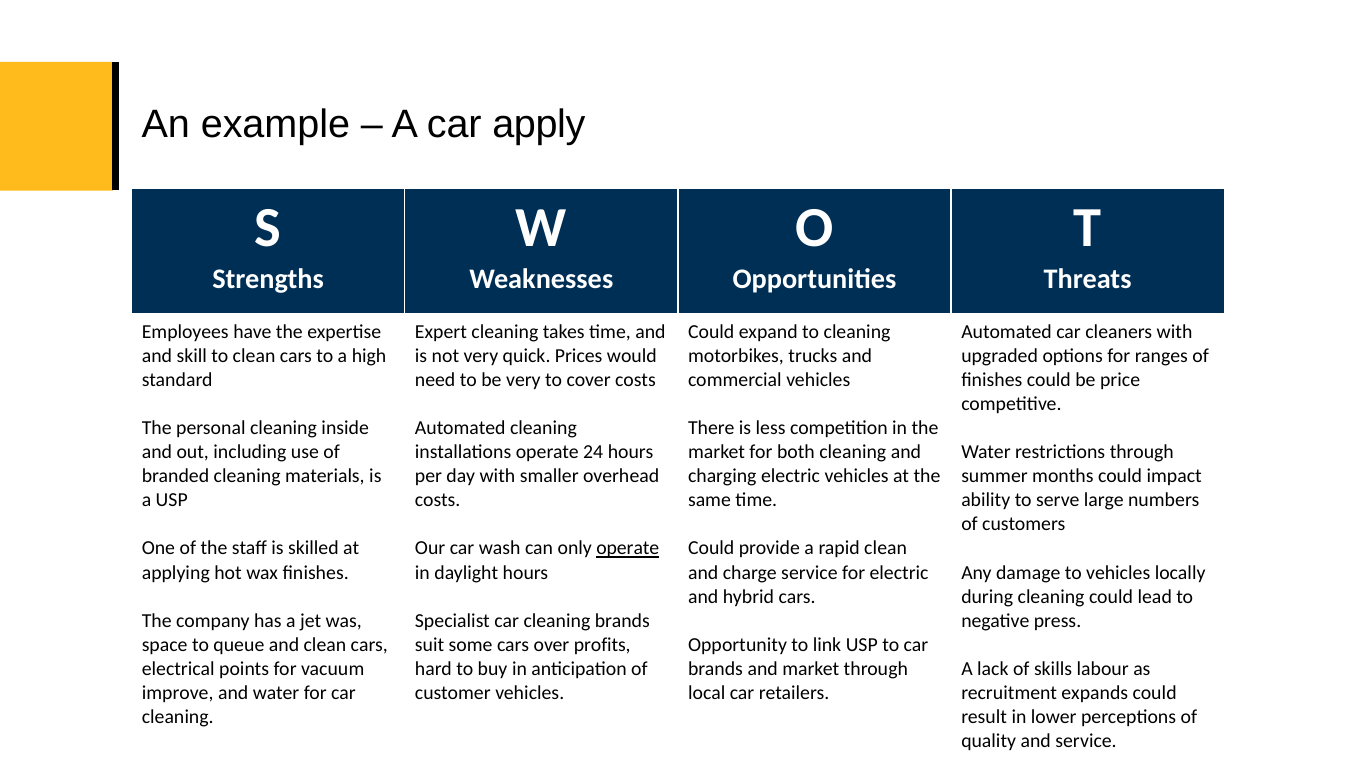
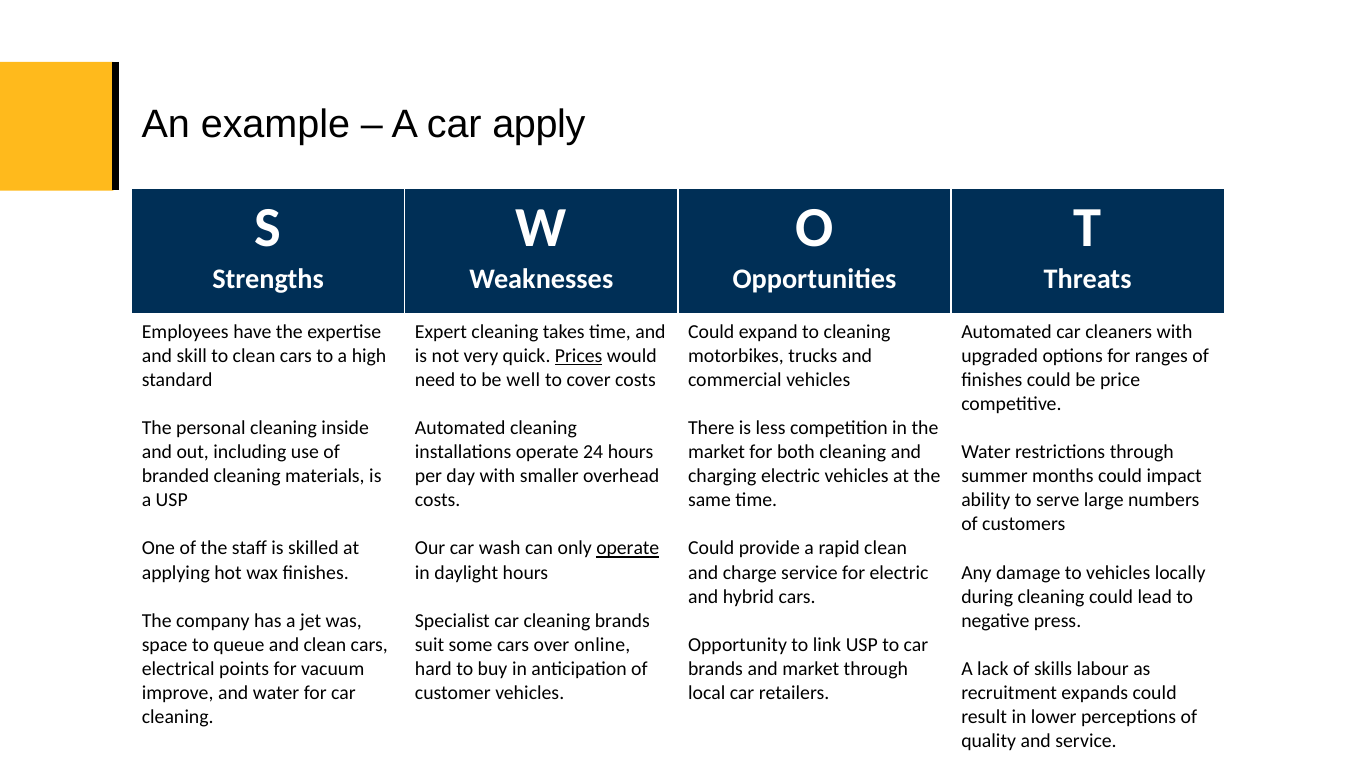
Prices underline: none -> present
be very: very -> well
profits: profits -> online
